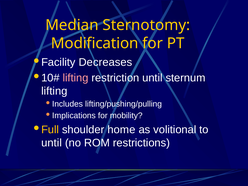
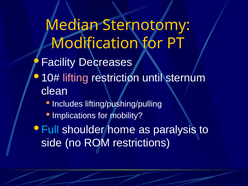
lifting at (54, 91): lifting -> clean
Full colour: yellow -> light blue
volitional: volitional -> paralysis
until at (52, 143): until -> side
